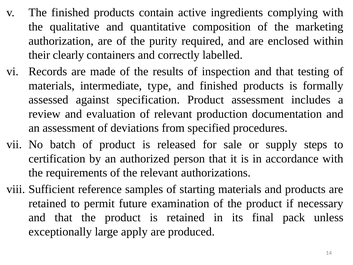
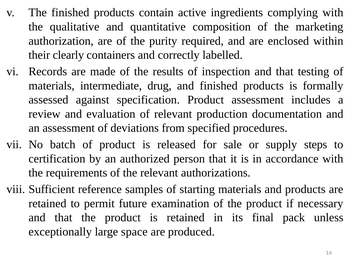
type: type -> drug
apply: apply -> space
